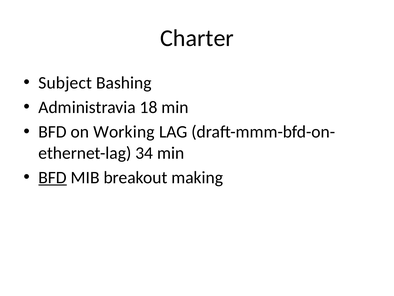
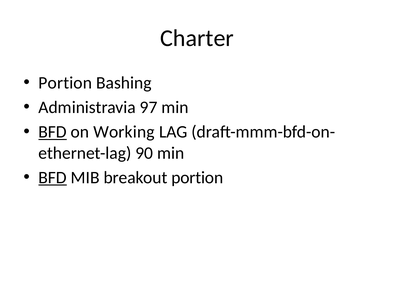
Subject at (65, 83): Subject -> Portion
18: 18 -> 97
BFD at (53, 132) underline: none -> present
34: 34 -> 90
breakout making: making -> portion
